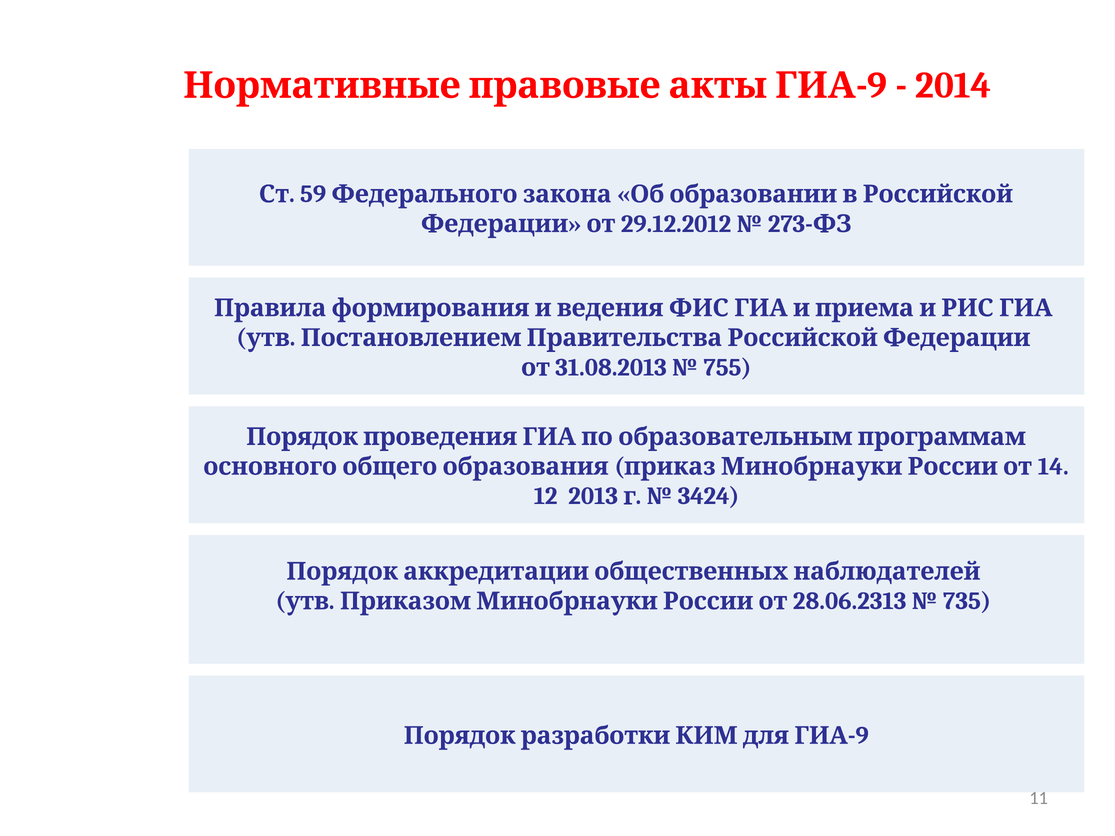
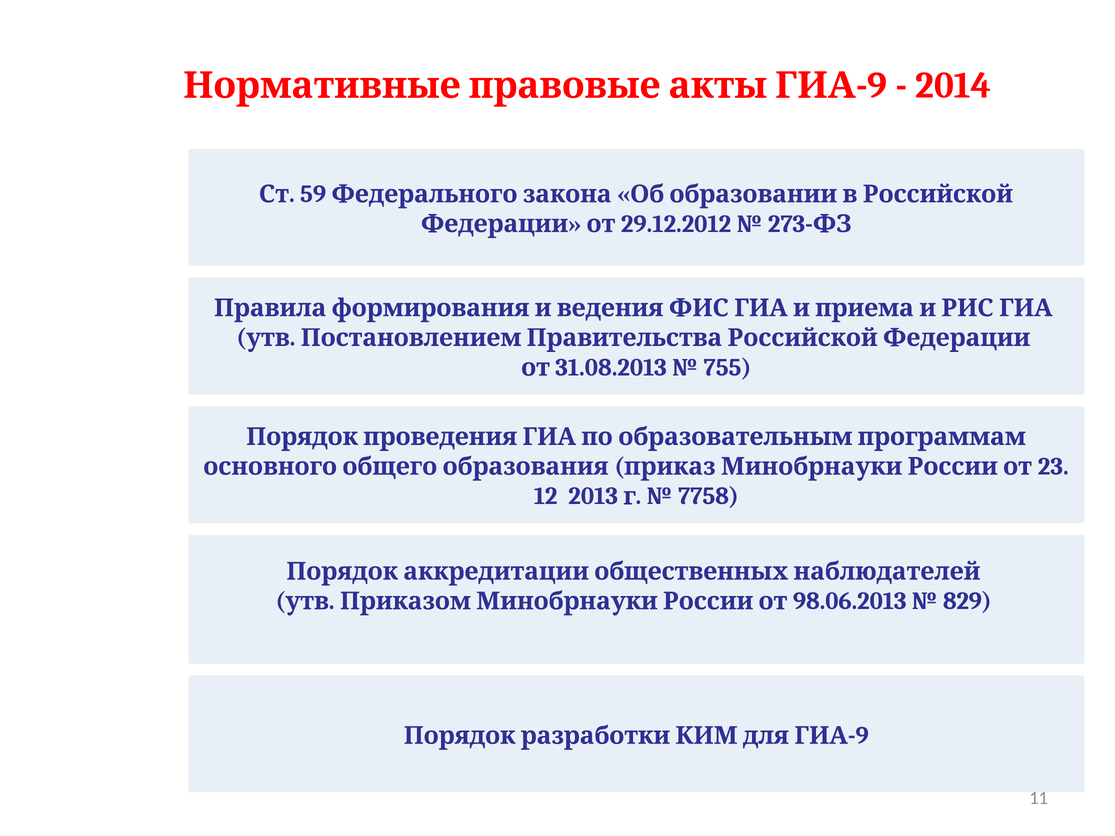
14: 14 -> 23
3424: 3424 -> 7758
28.06.2313: 28.06.2313 -> 98.06.2013
735: 735 -> 829
